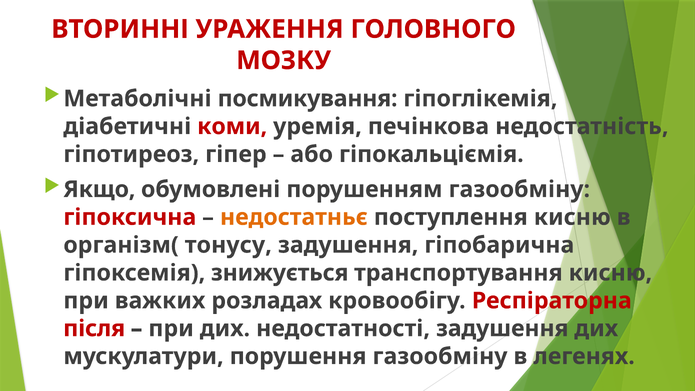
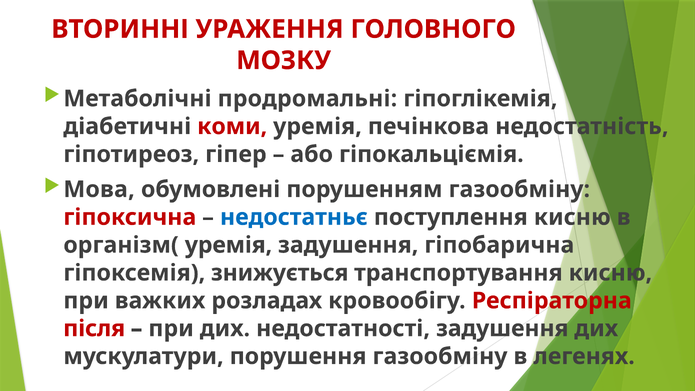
посмикування: посмикування -> продромальні
Якщо: Якщо -> Мова
недостатньє colour: orange -> blue
організм( тонусу: тонусу -> уремія
